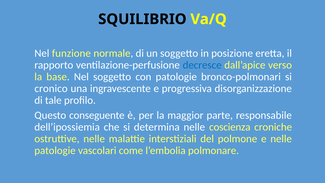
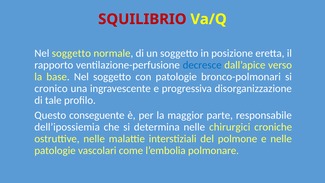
SQUILIBRIO colour: black -> red
funzione at (71, 53): funzione -> soggetto
coscienza: coscienza -> chirurgici
